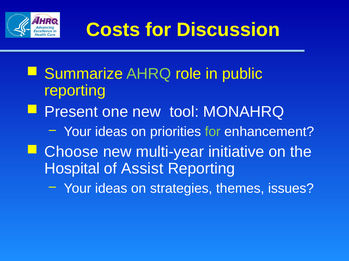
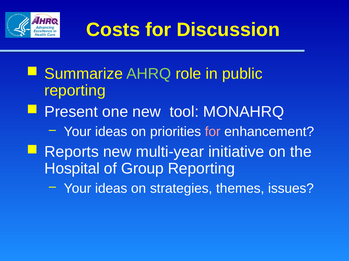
for at (213, 132) colour: light green -> pink
Choose: Choose -> Reports
Assist: Assist -> Group
